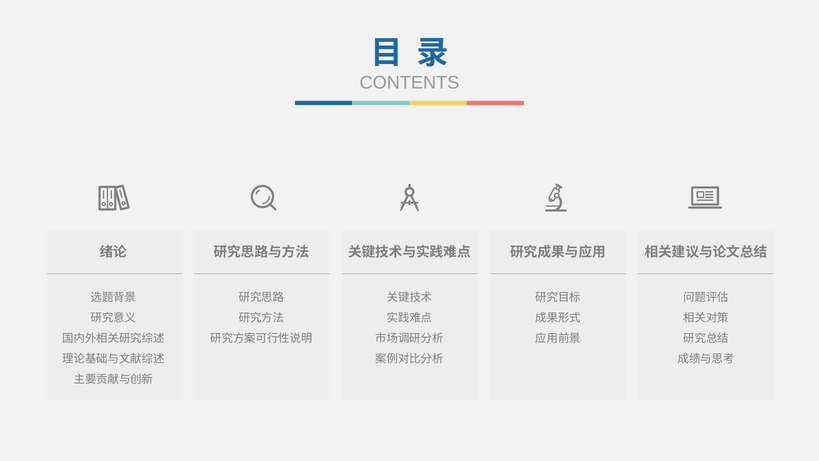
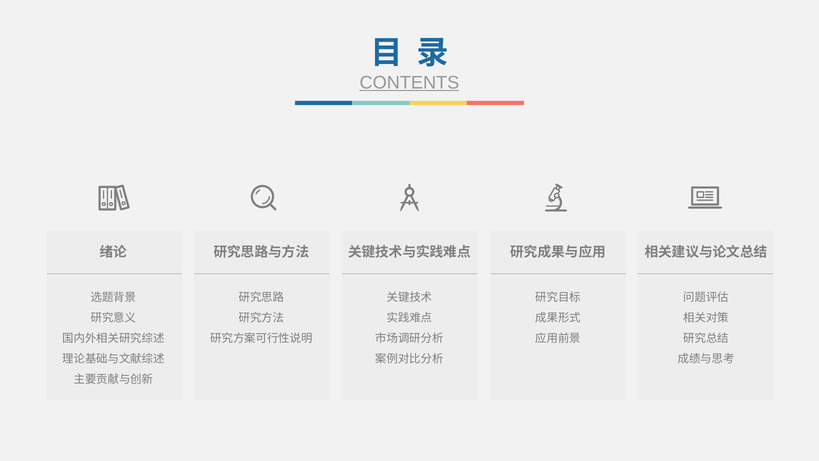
CONTENTS underline: none -> present
